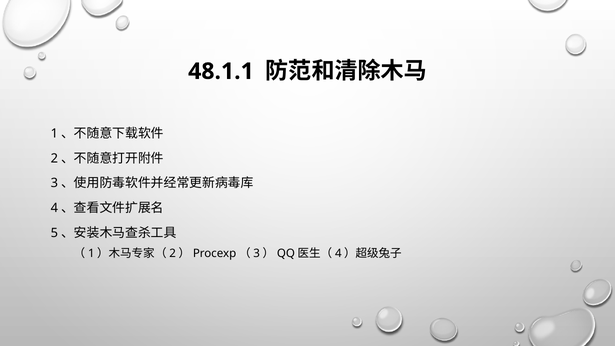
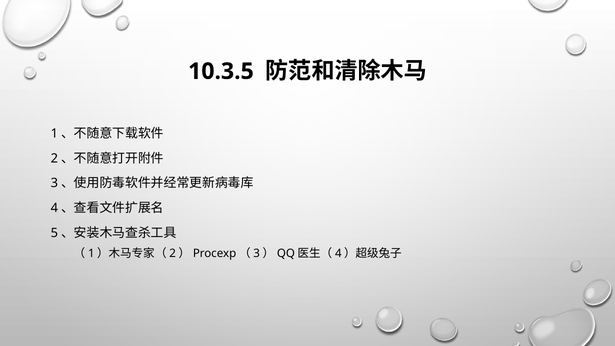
48.1.1: 48.1.1 -> 10.3.5
